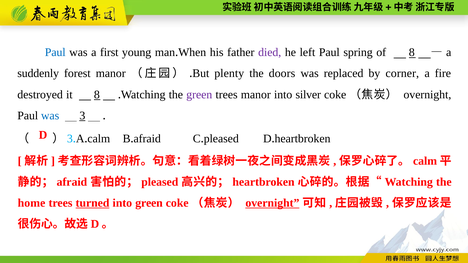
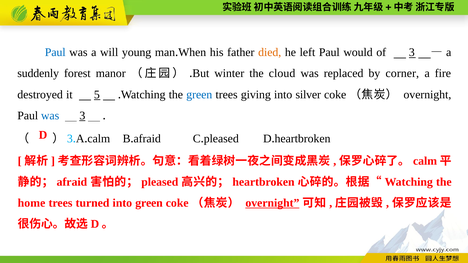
first: first -> will
died colour: purple -> orange
spring: spring -> would
of 8: 8 -> 3
plenty: plenty -> winter
doors: doors -> cloud
it 8: 8 -> 5
green at (199, 95) colour: purple -> blue
trees manor: manor -> giving
turned underline: present -> none
